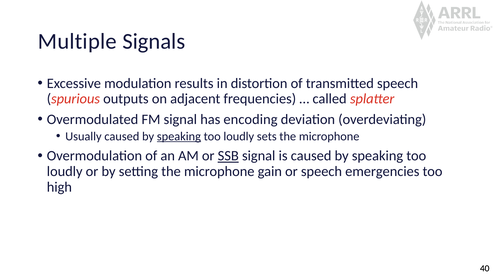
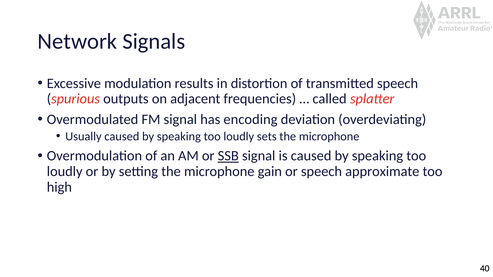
Multiple: Multiple -> Network
speaking at (179, 137) underline: present -> none
emergencies: emergencies -> approximate
